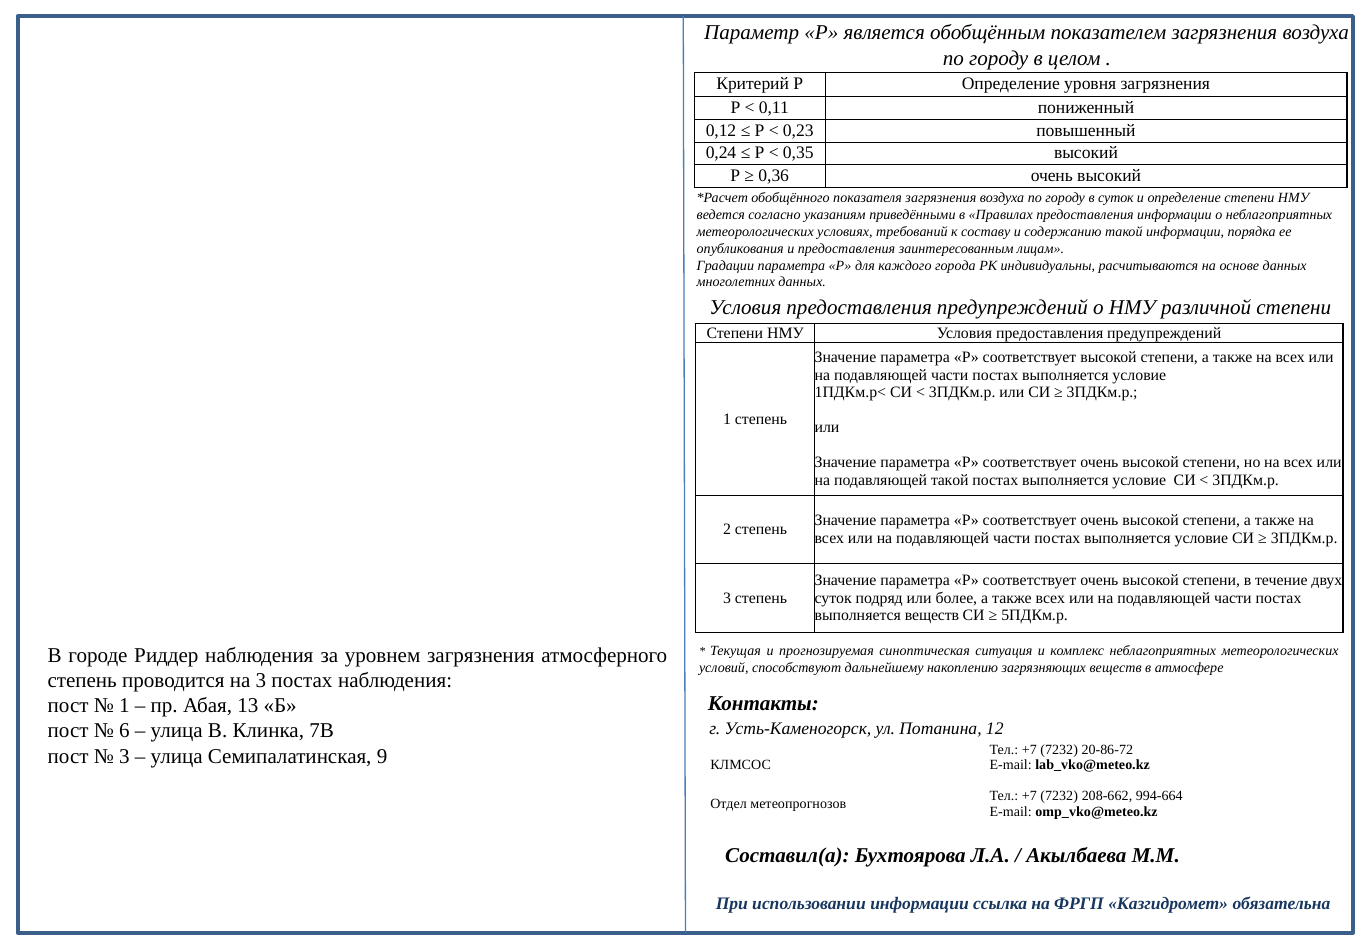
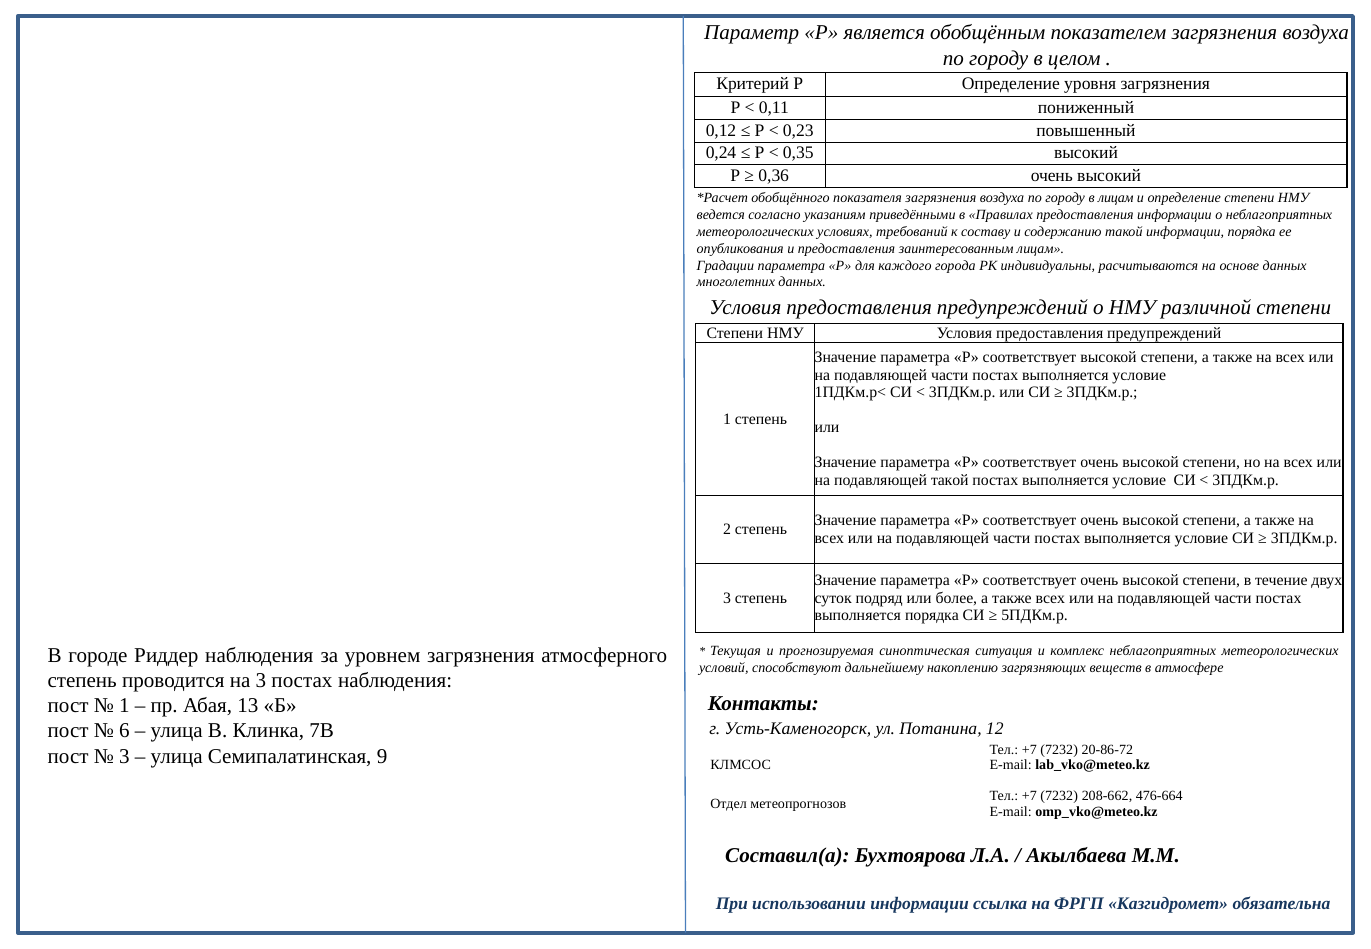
в суток: суток -> лицам
выполняется веществ: веществ -> порядка
994-664: 994-664 -> 476-664
